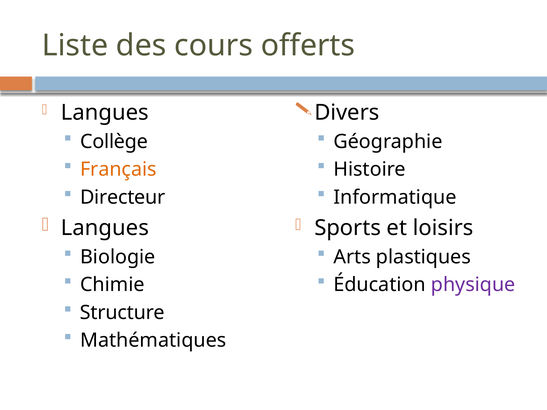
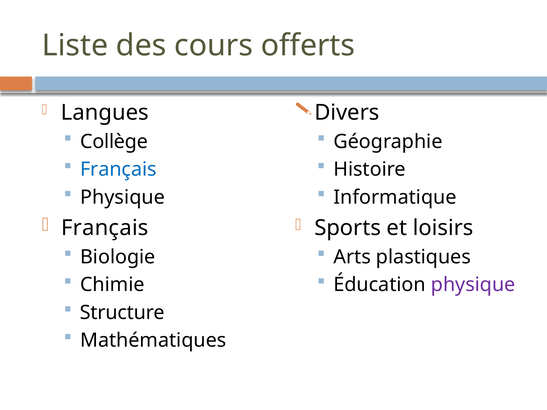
Français at (118, 169) colour: orange -> blue
Directeur at (123, 197): Directeur -> Physique
Langues at (105, 228): Langues -> Français
